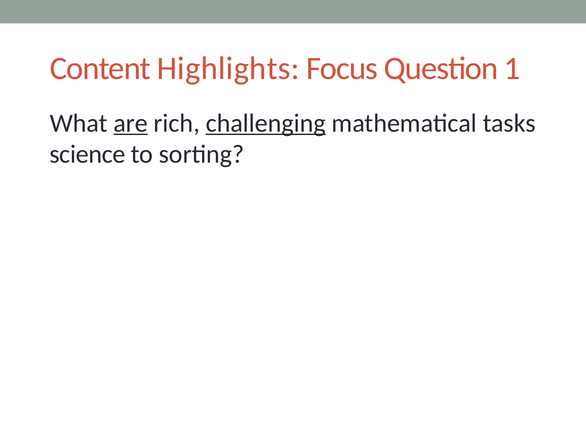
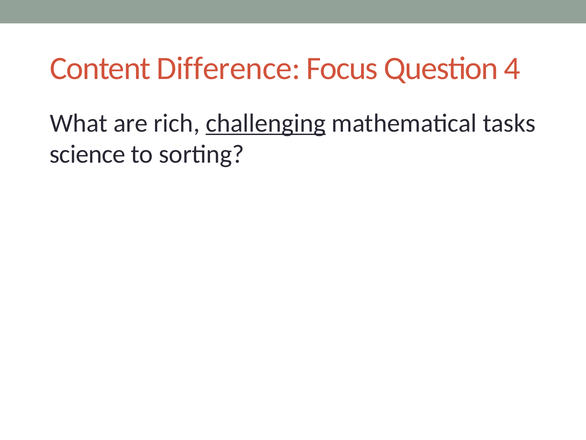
Highlights: Highlights -> Difference
1: 1 -> 4
are underline: present -> none
